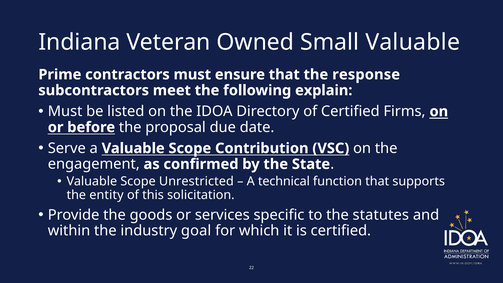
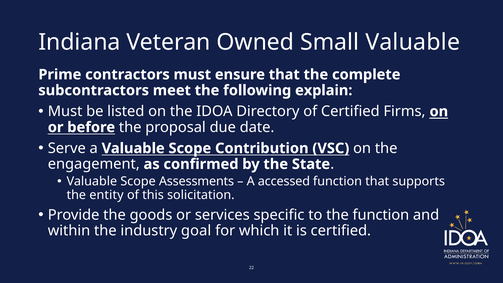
response: response -> complete
Unrestricted: Unrestricted -> Assessments
technical: technical -> accessed
the statutes: statutes -> function
